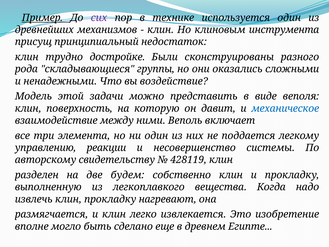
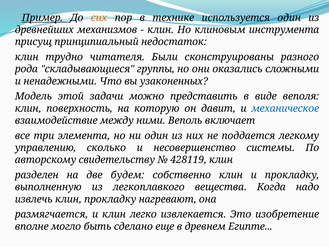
сих colour: purple -> orange
достройке: достройке -> читателя
воздействие: воздействие -> узаконенных
реакции: реакции -> сколько
